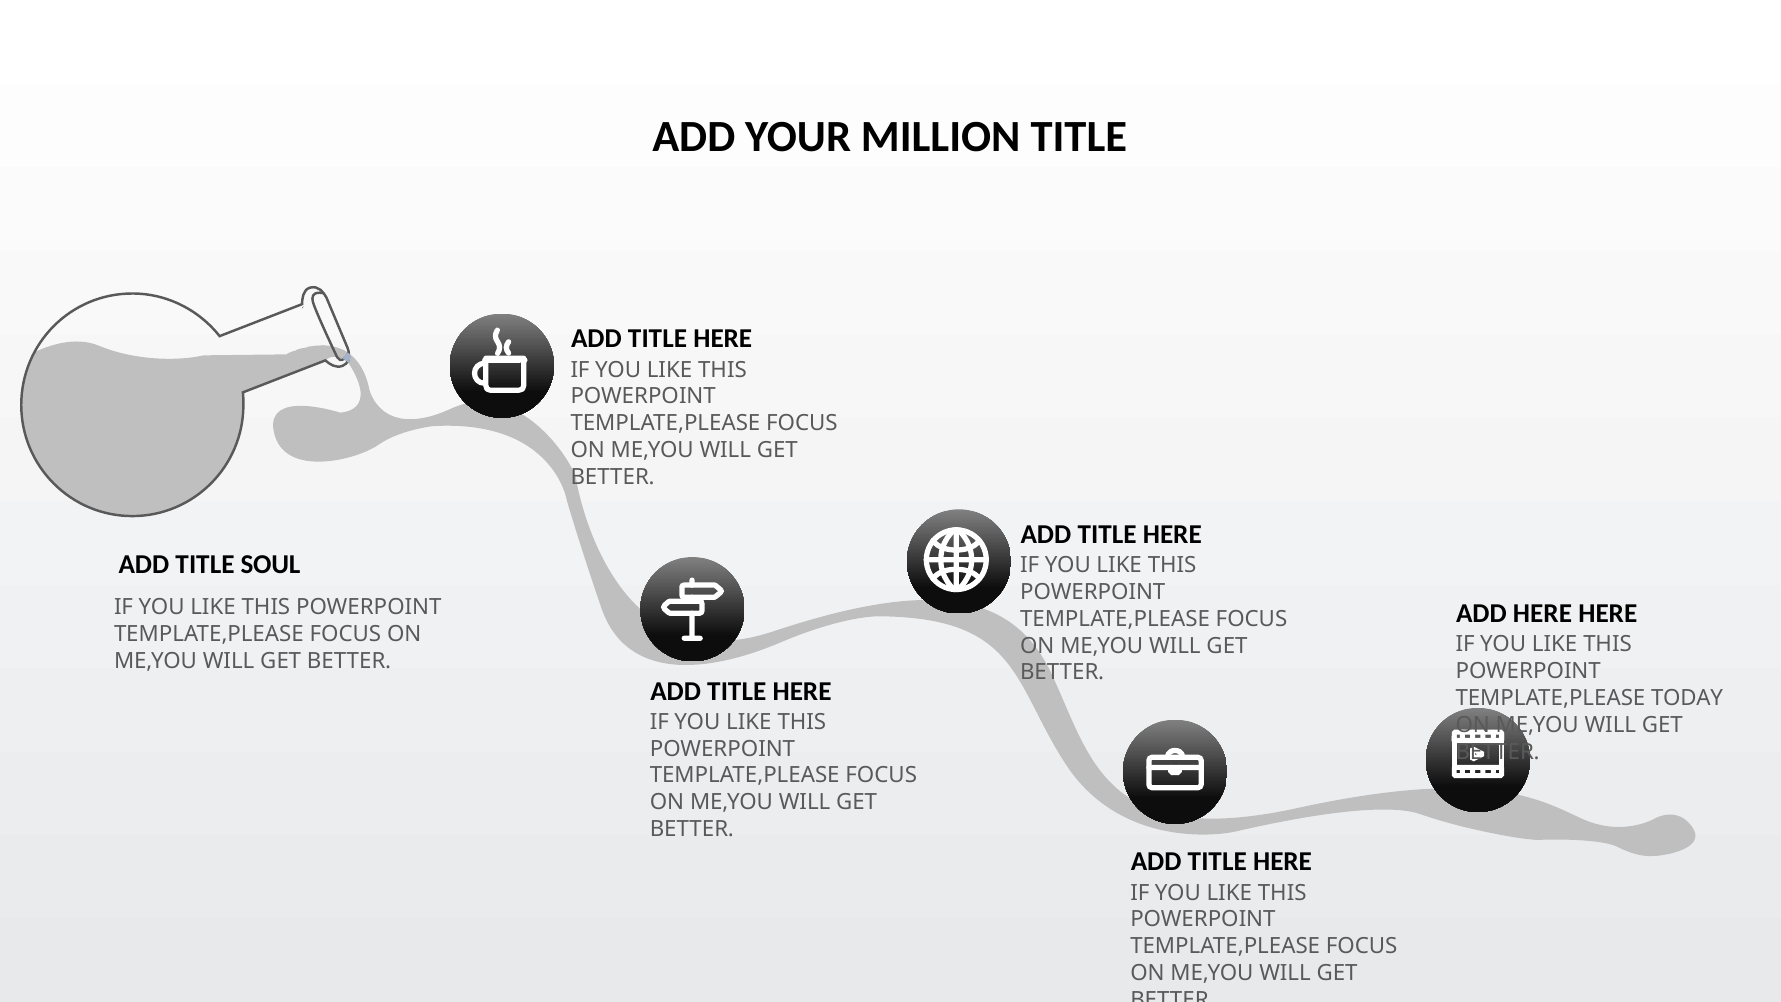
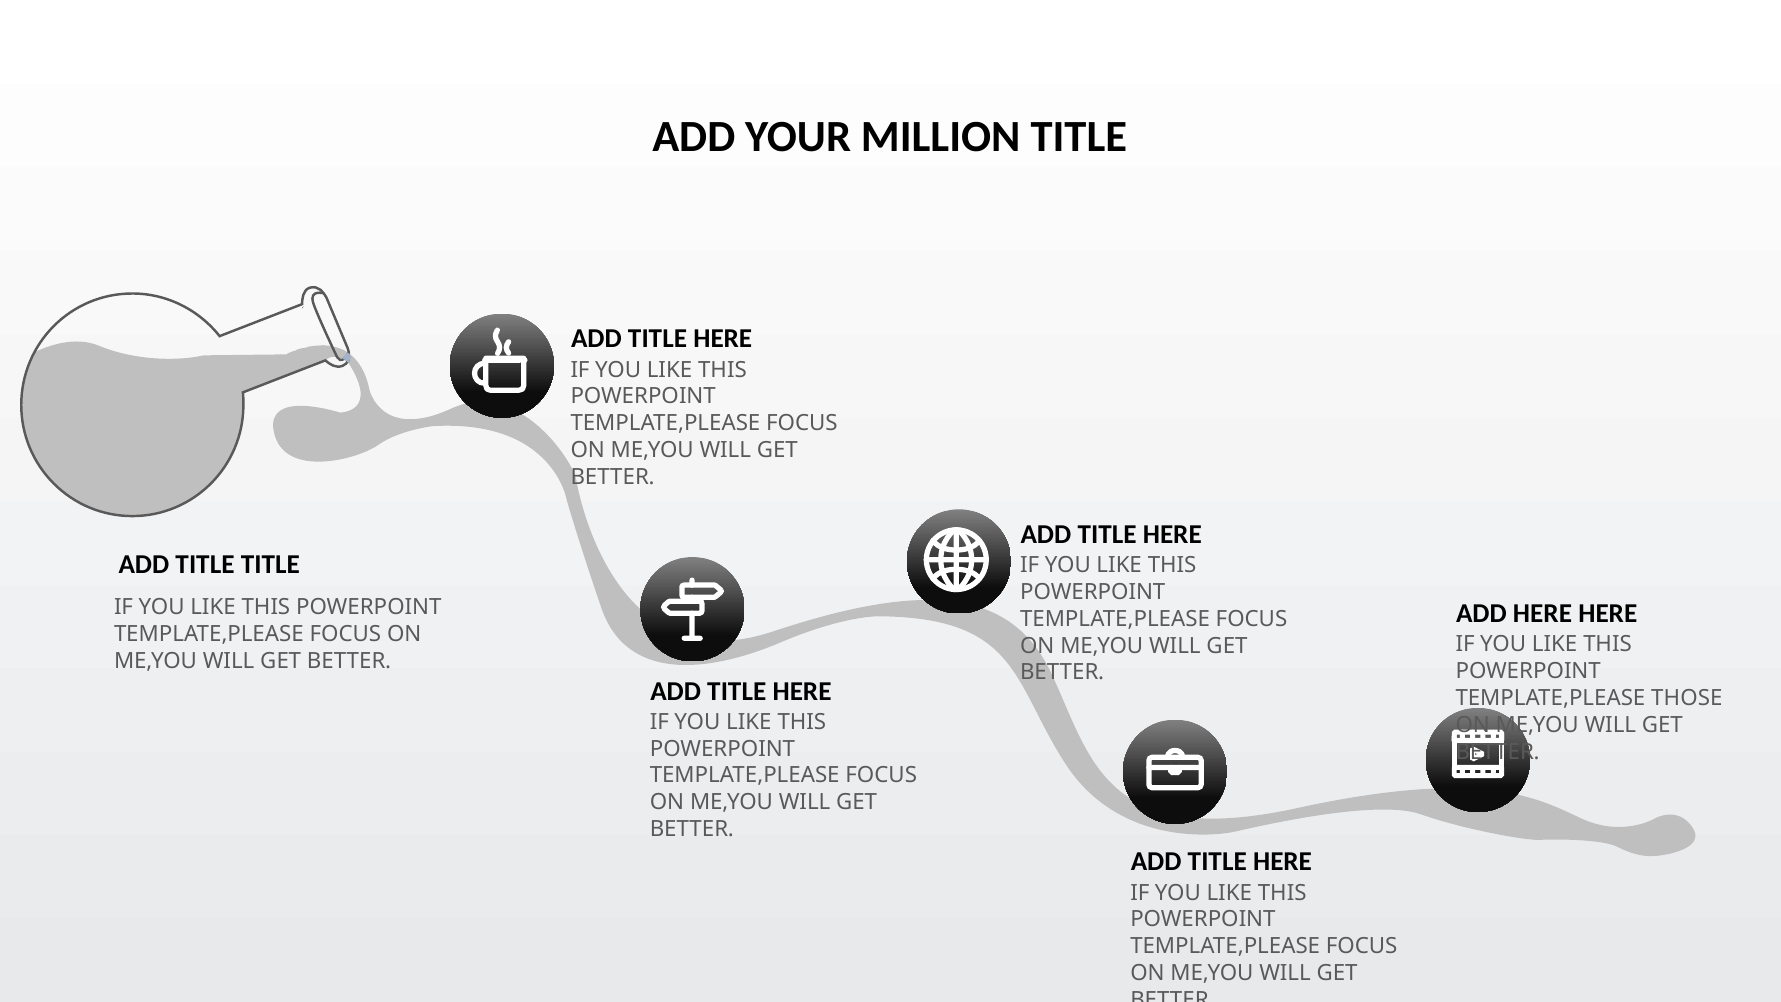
TITLE SOUL: SOUL -> TITLE
TODAY: TODAY -> THOSE
